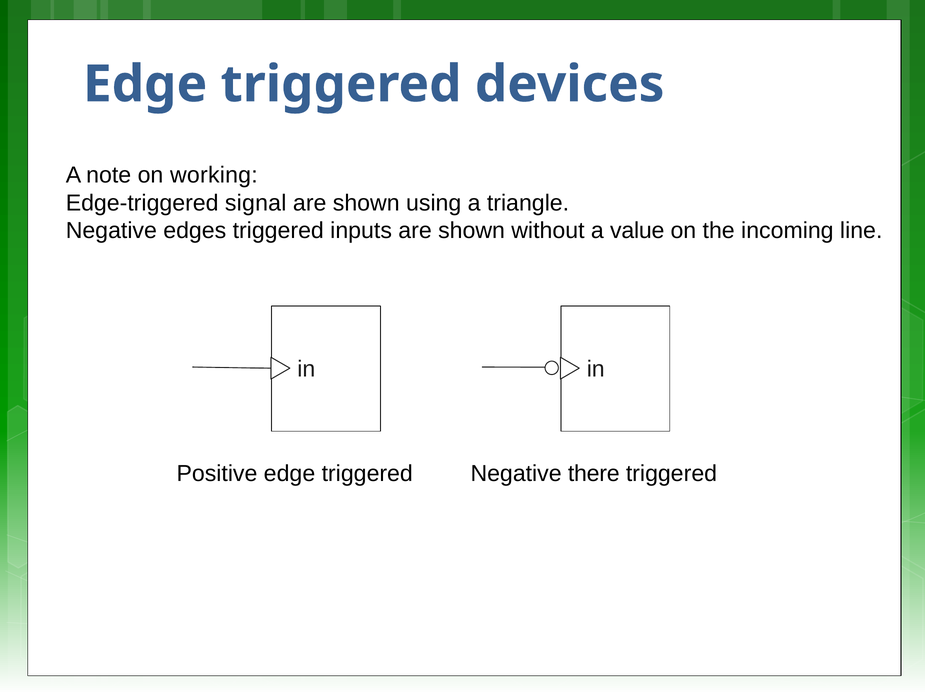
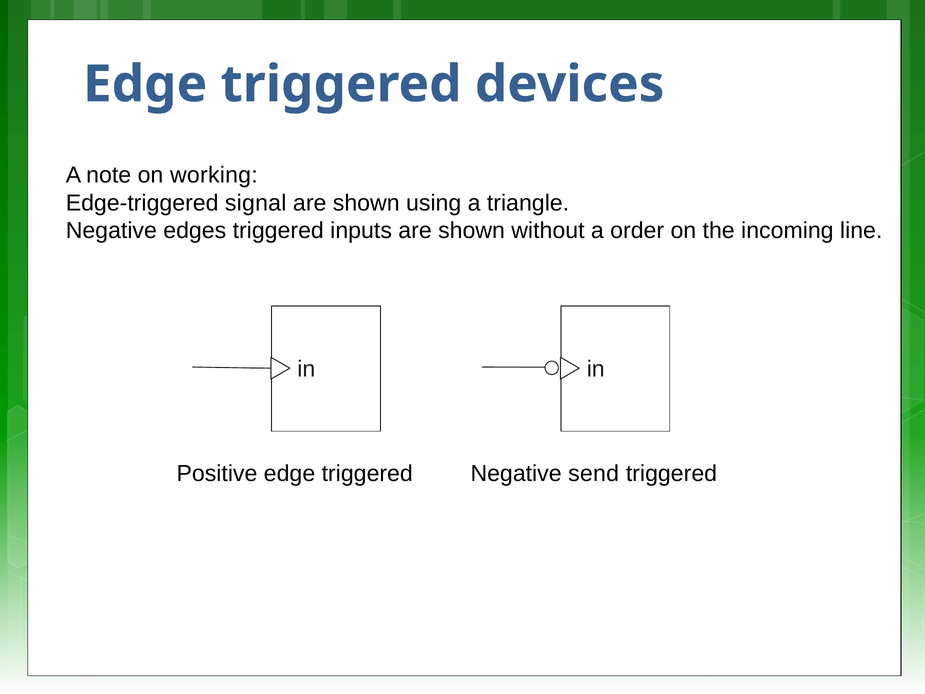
value: value -> order
there: there -> send
